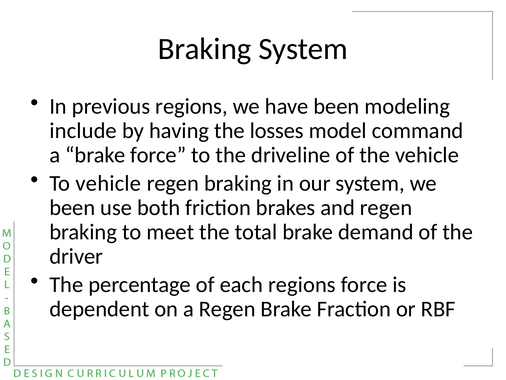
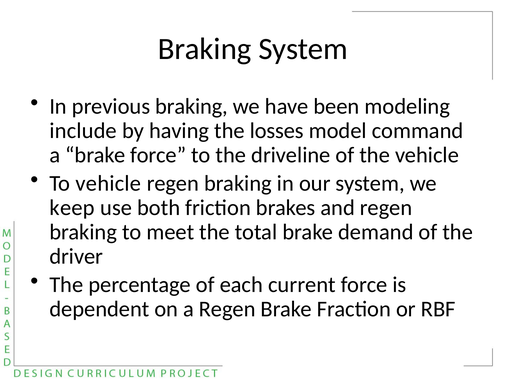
previous regions: regions -> braking
been at (72, 207): been -> keep
each regions: regions -> current
